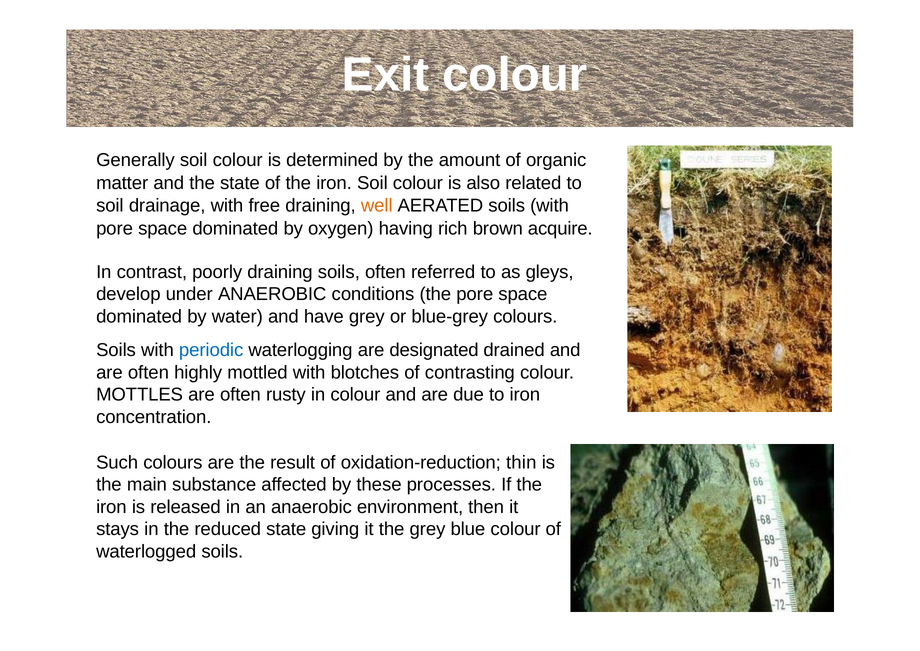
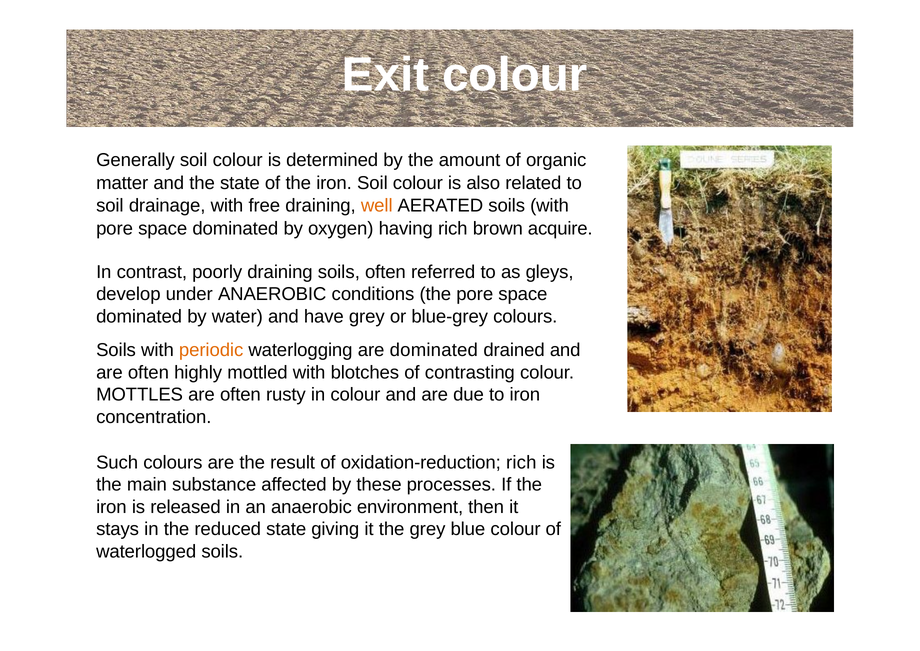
periodic colour: blue -> orange
are designated: designated -> dominated
oxidation-reduction thin: thin -> rich
